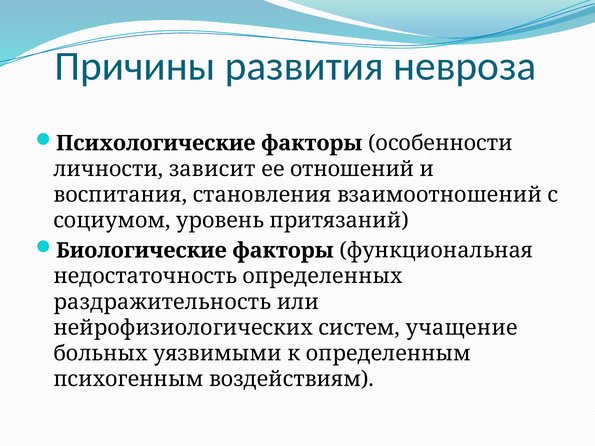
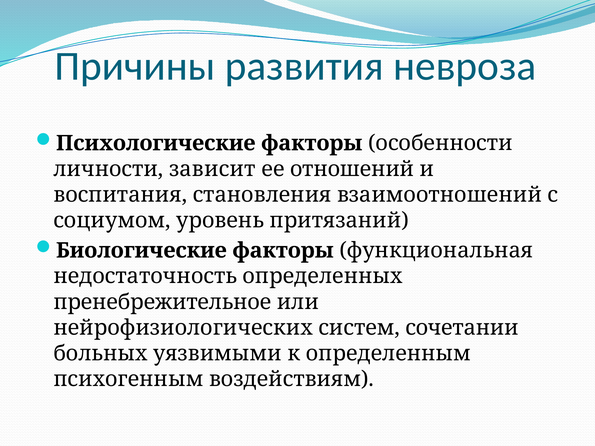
раздражительность: раздражительность -> пренебрежительное
учащение: учащение -> сочетании
